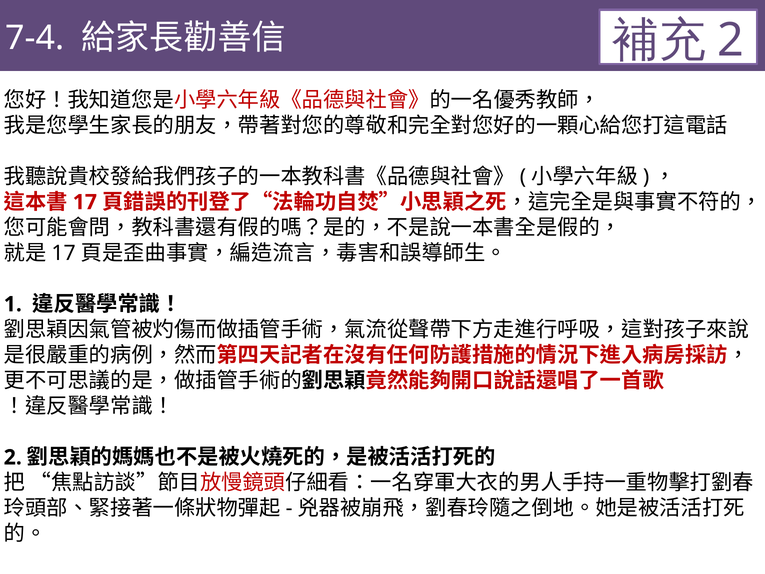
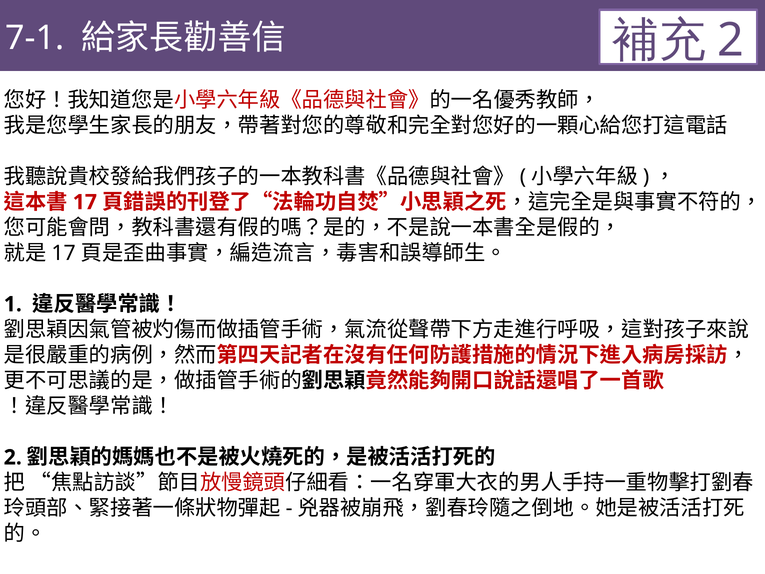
7-4: 7-4 -> 7-1
